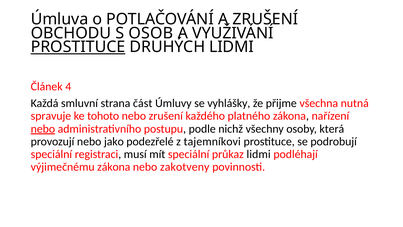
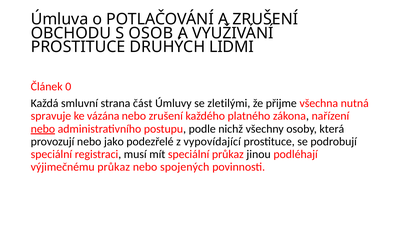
PROSTITUCE at (78, 47) underline: present -> none
4: 4 -> 0
vyhlášky: vyhlášky -> zletilými
tohoto: tohoto -> vázána
tajemníkovi: tajemníkovi -> vypovídající
průkaz lidmi: lidmi -> jinou
výjimečnému zákona: zákona -> průkaz
zakotveny: zakotveny -> spojených
